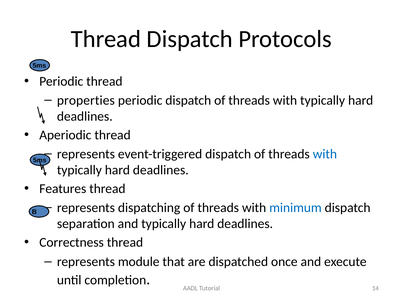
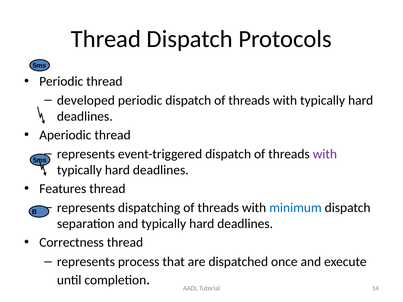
properties: properties -> developed
with at (325, 154) colour: blue -> purple
module: module -> process
